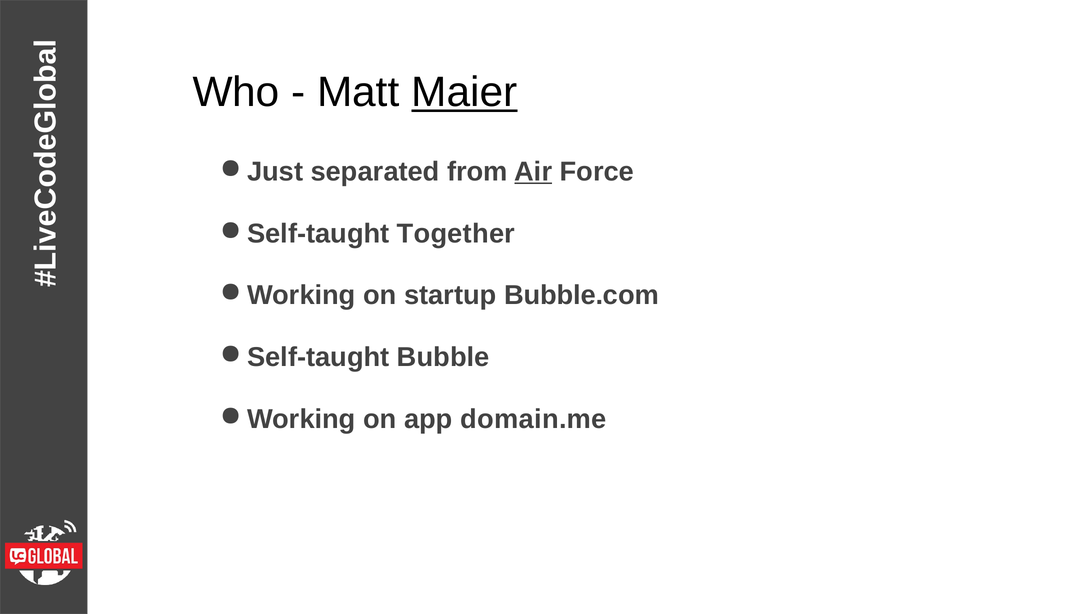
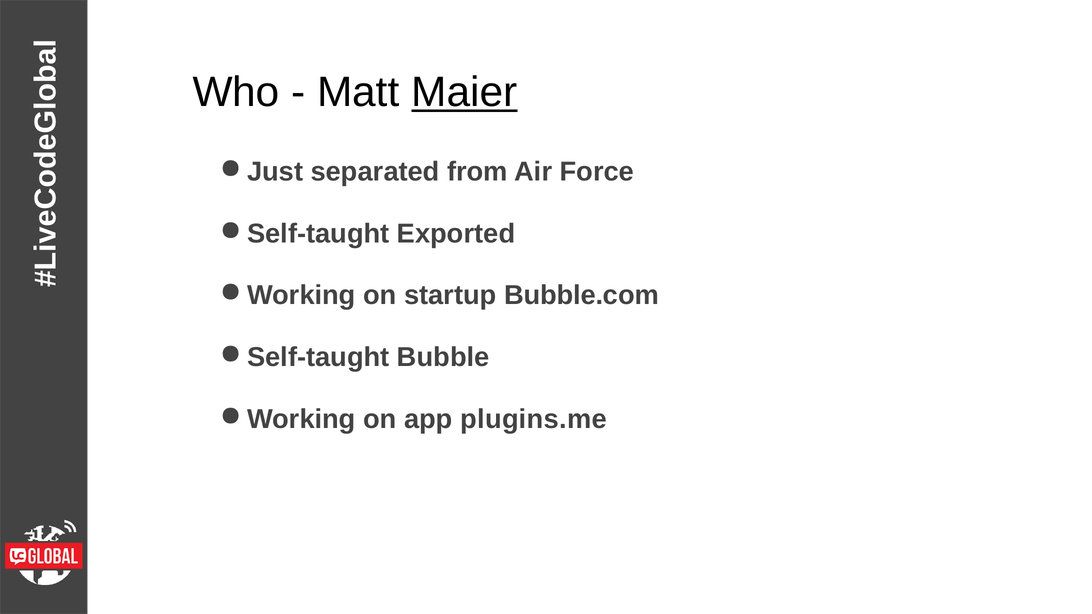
Air underline: present -> none
Together: Together -> Exported
domain.me: domain.me -> plugins.me
